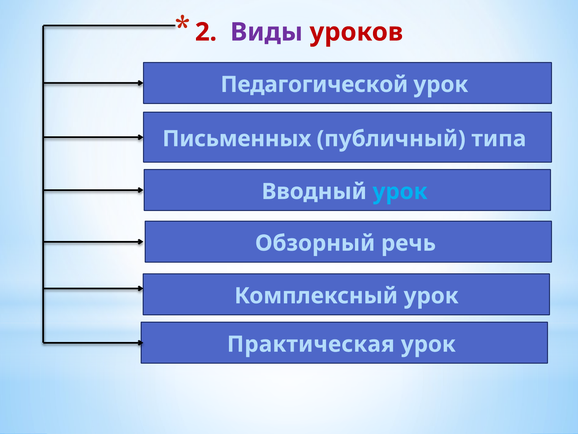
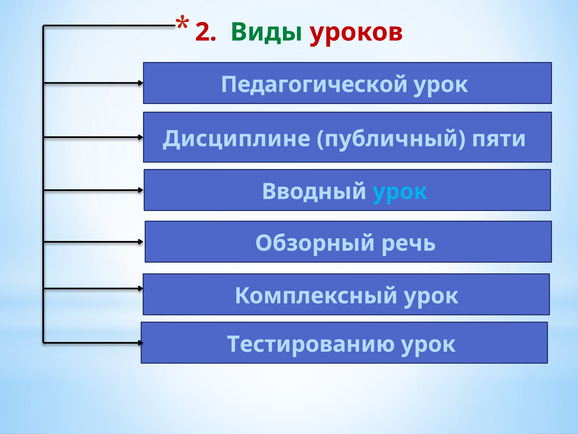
Виды colour: purple -> green
Письменных: Письменных -> Дисциплине
типа: типа -> пяти
Практическая: Практическая -> Тестированию
